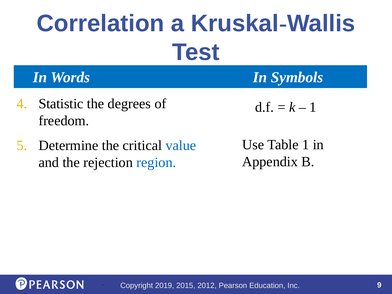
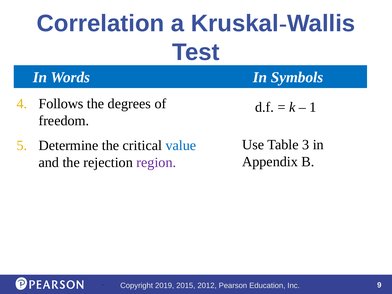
Statistic: Statistic -> Follows
Table 1: 1 -> 3
region colour: blue -> purple
